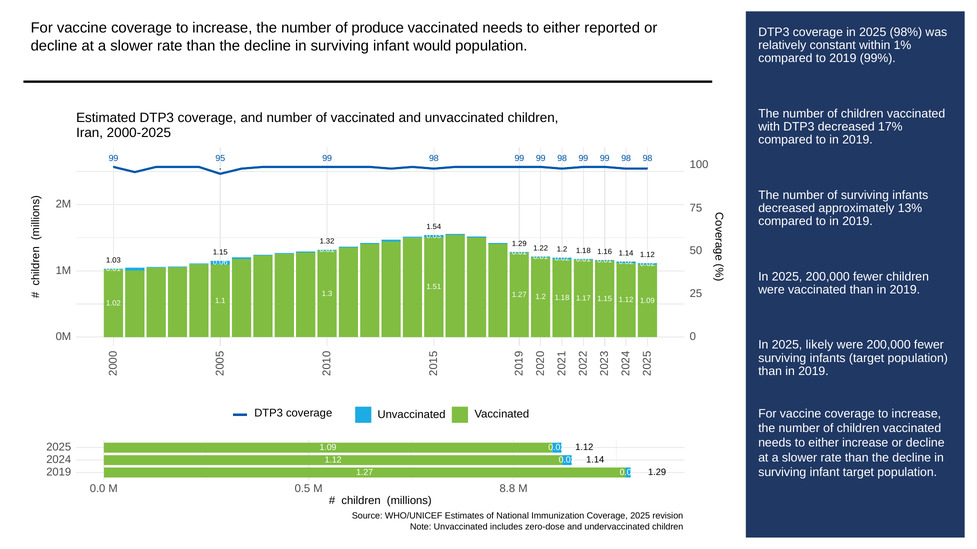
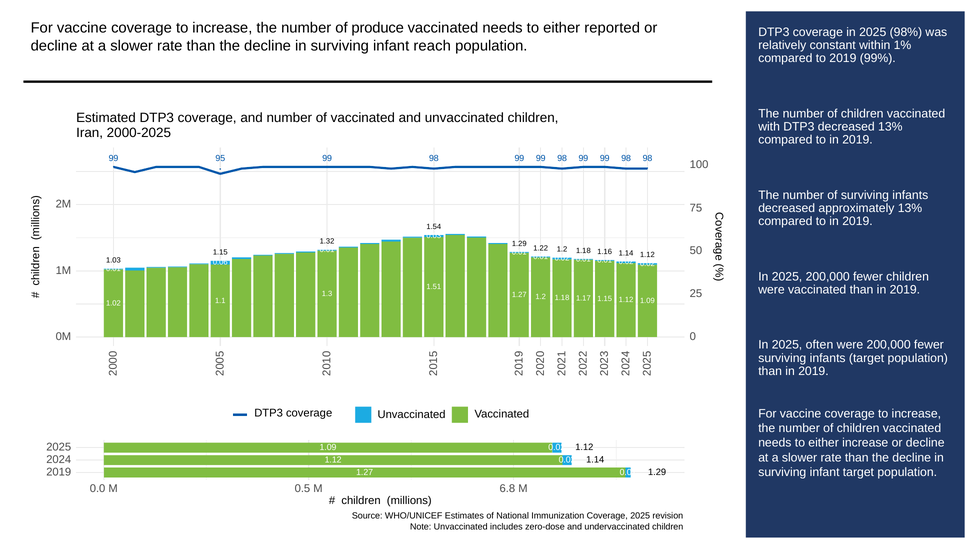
would: would -> reach
decreased 17%: 17% -> 13%
likely: likely -> often
8.8: 8.8 -> 6.8
